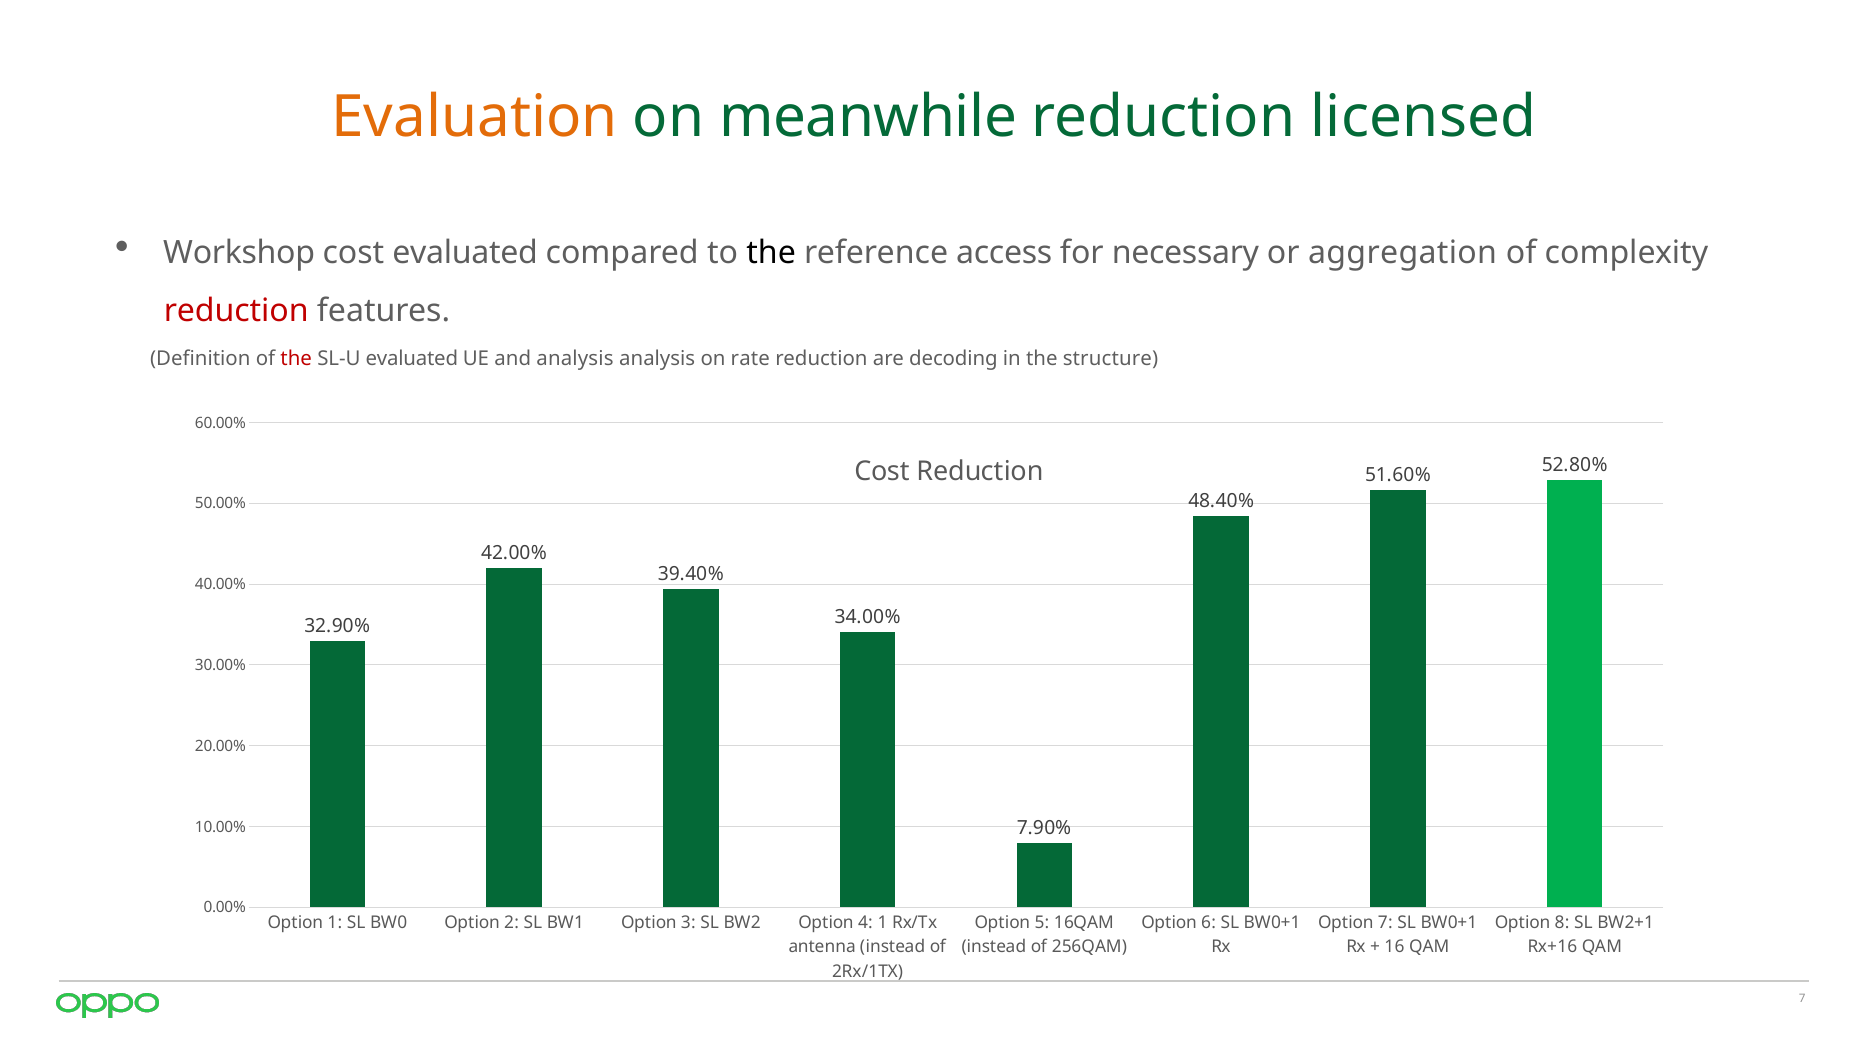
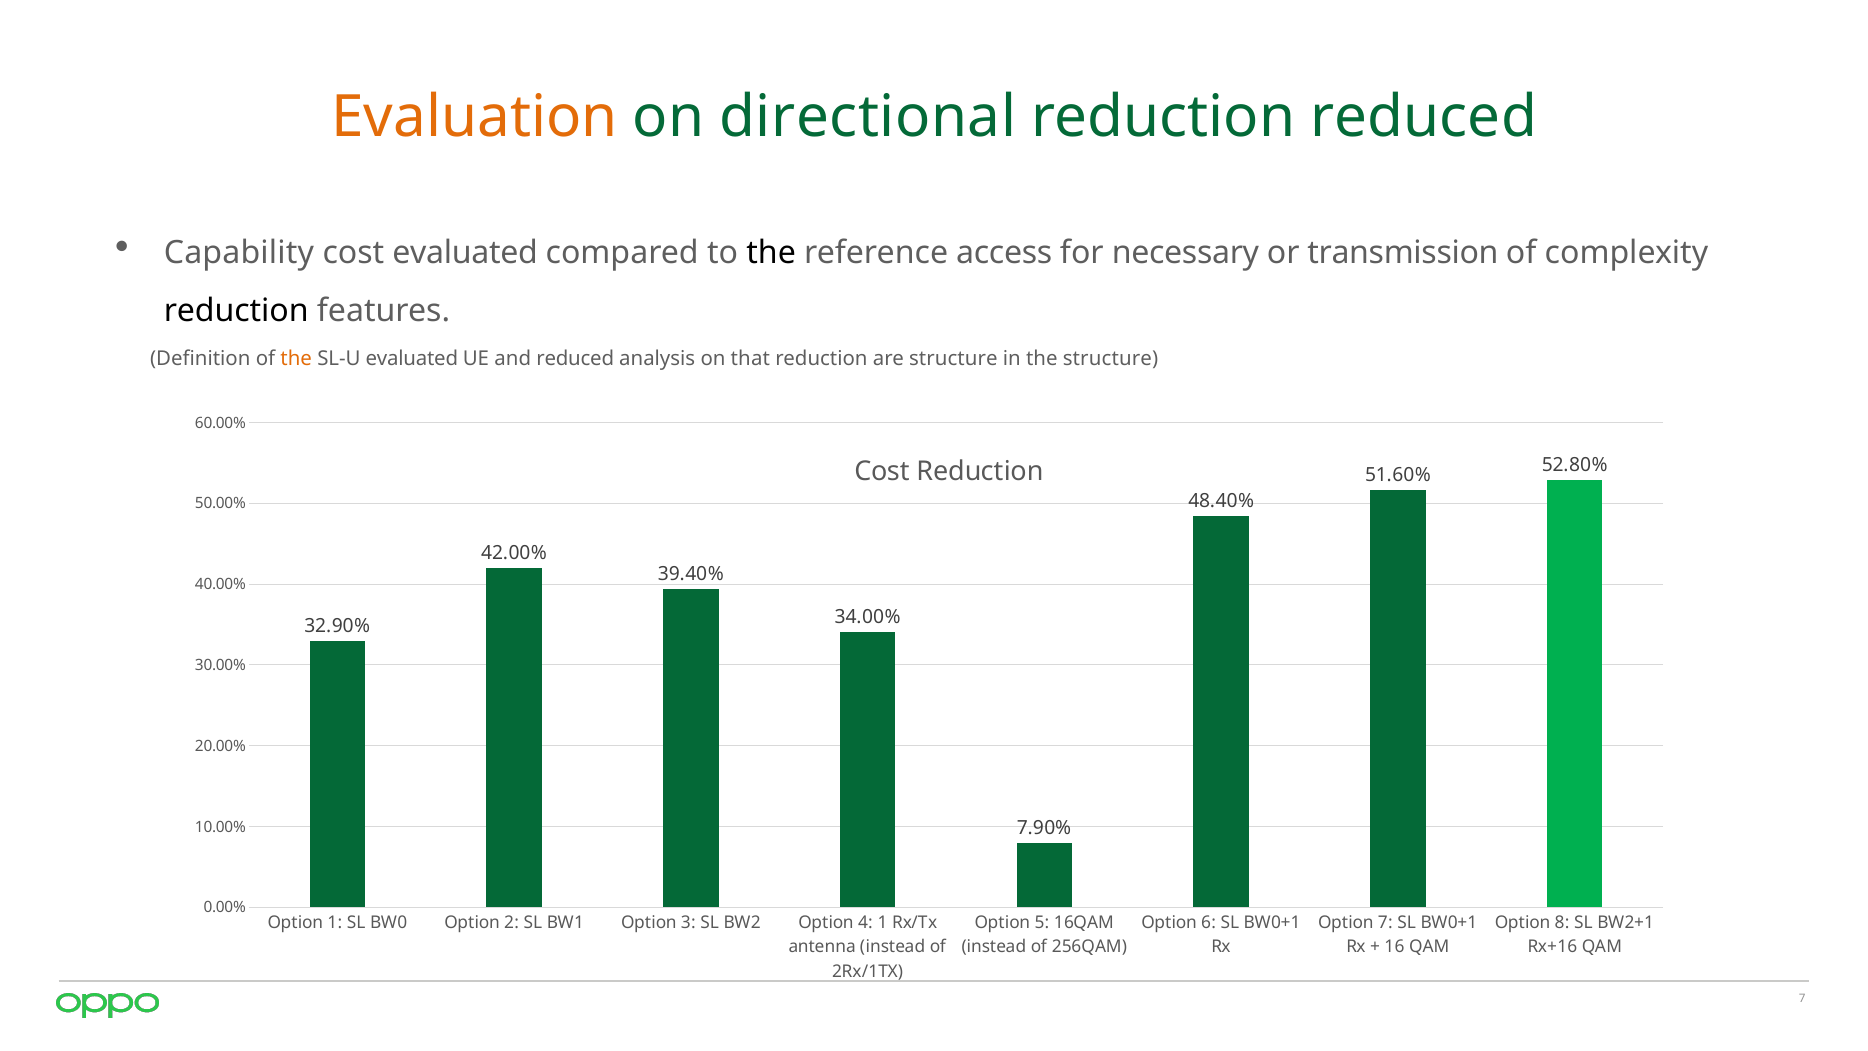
meanwhile: meanwhile -> directional
reduction licensed: licensed -> reduced
Workshop: Workshop -> Capability
aggregation: aggregation -> transmission
reduction at (236, 311) colour: red -> black
the at (296, 358) colour: red -> orange
and analysis: analysis -> reduced
rate: rate -> that
are decoding: decoding -> structure
